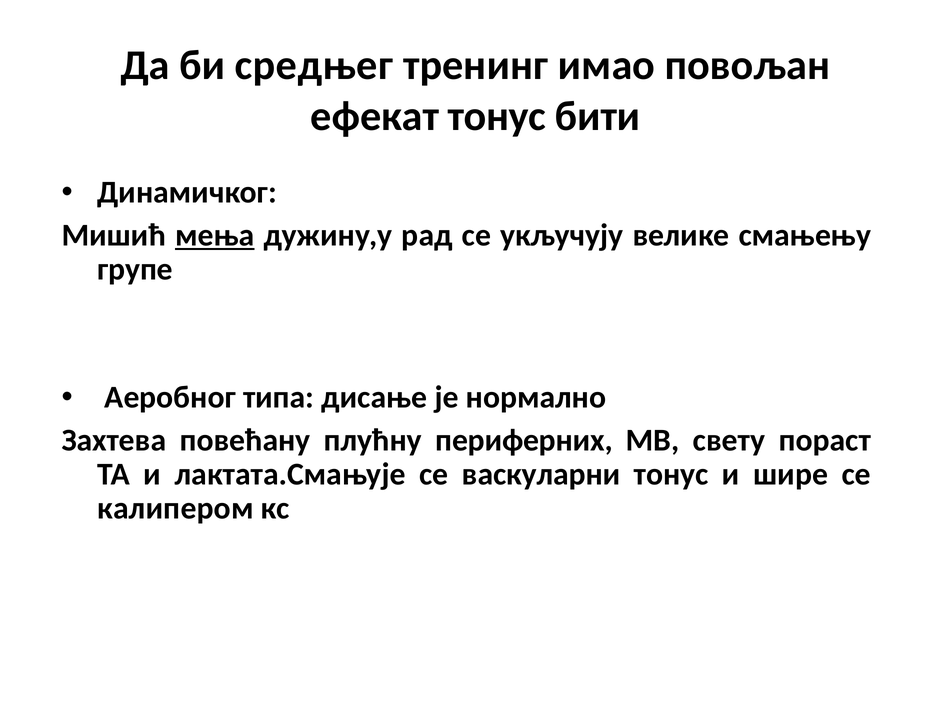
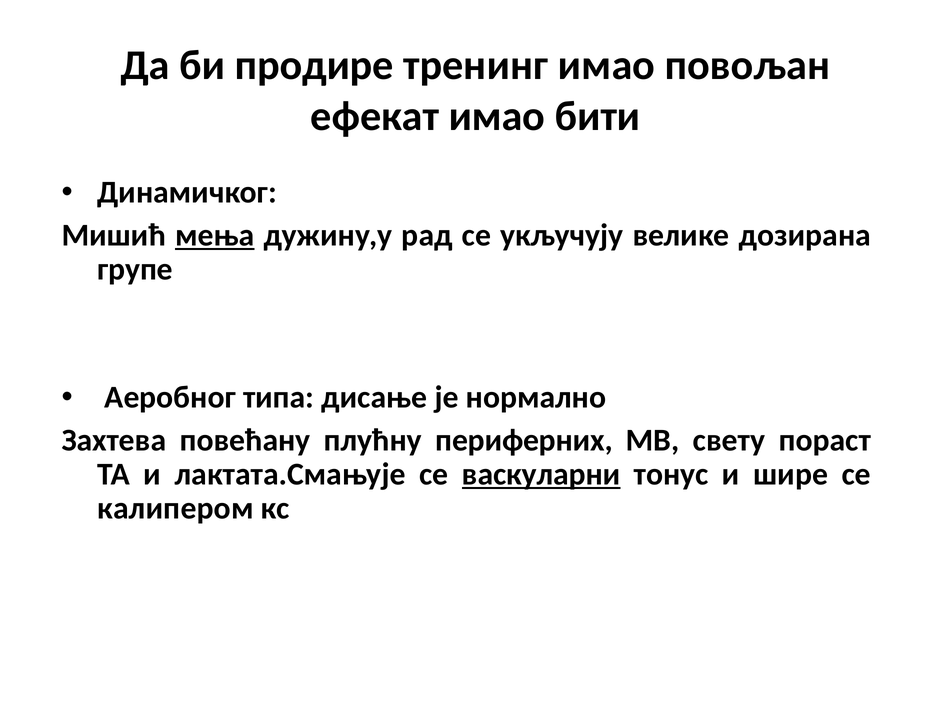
средњег: средњег -> продире
ефекат тонус: тонус -> имао
смањењу: смањењу -> дозирана
васкуларни underline: none -> present
